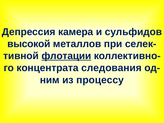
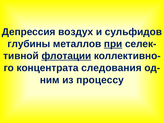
камера: камера -> воздух
высокой: высокой -> глубины
при underline: none -> present
